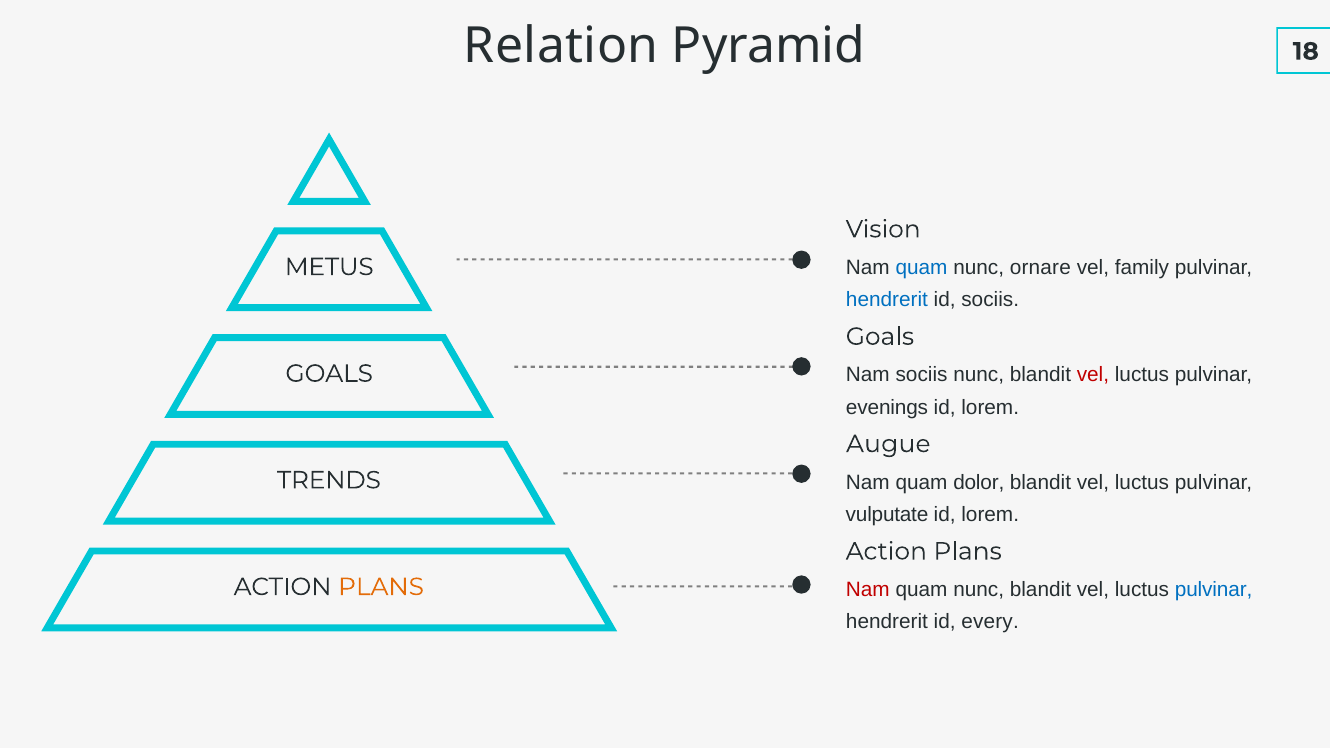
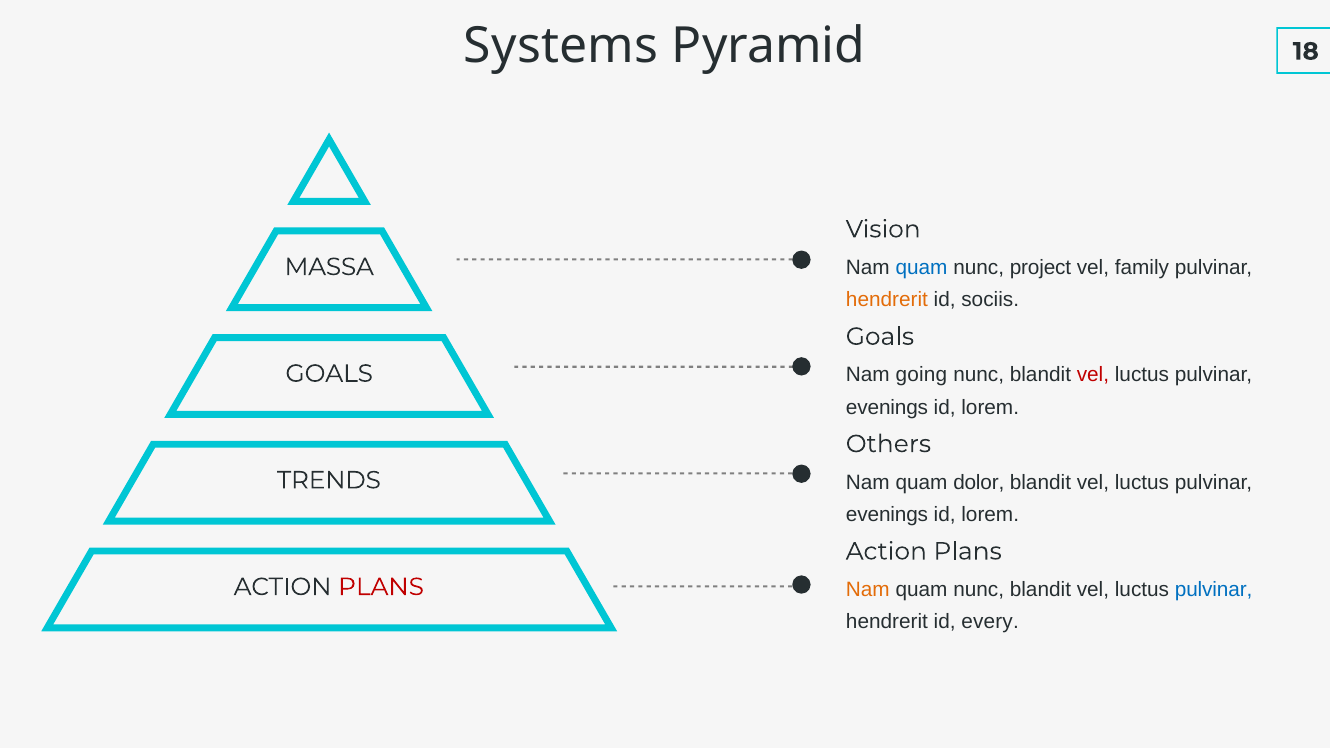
Relation: Relation -> Systems
ornare: ornare -> project
METUS: METUS -> MASSA
hendrerit at (887, 300) colour: blue -> orange
Nam sociis: sociis -> going
Augue: Augue -> Others
vulputate at (887, 515): vulputate -> evenings
Nam at (868, 590) colour: red -> orange
PLANS at (381, 587) colour: orange -> red
